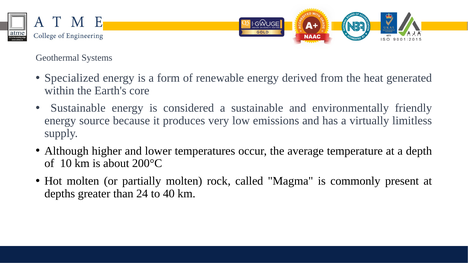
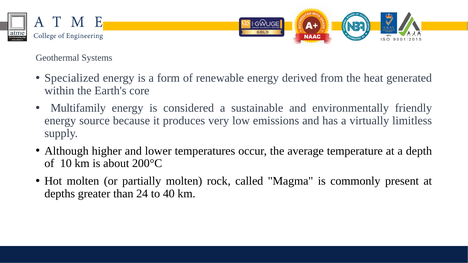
Sustainable at (78, 108): Sustainable -> Multifamily
